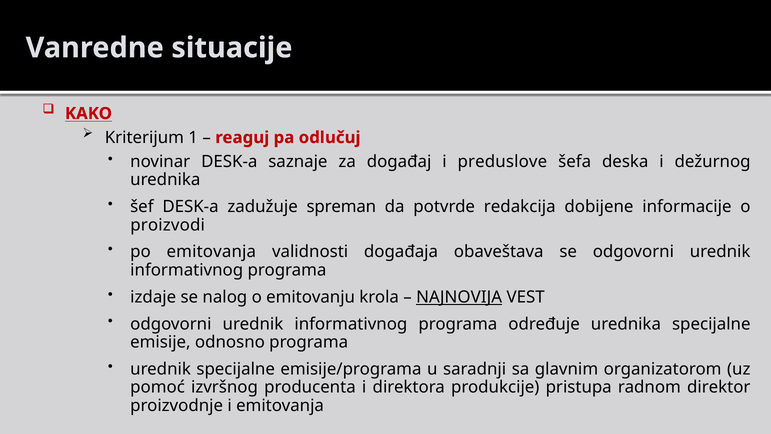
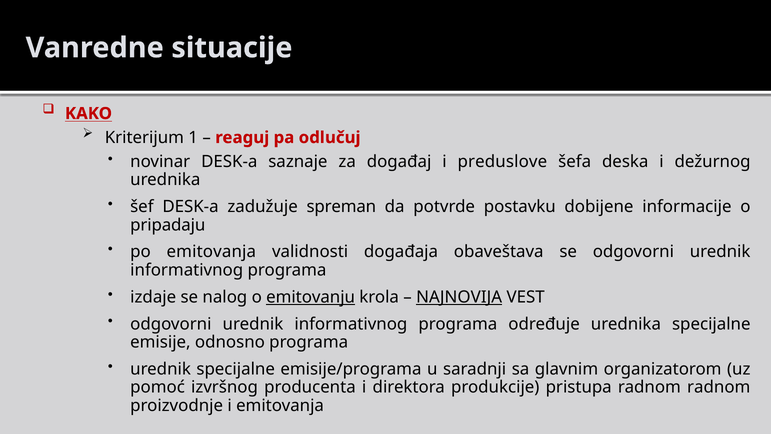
redakcija: redakcija -> postavku
proizvodi: proizvodi -> pripadaju
emitovanju underline: none -> present
radnom direktor: direktor -> radnom
